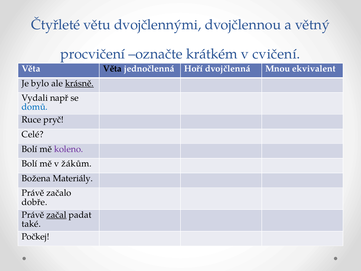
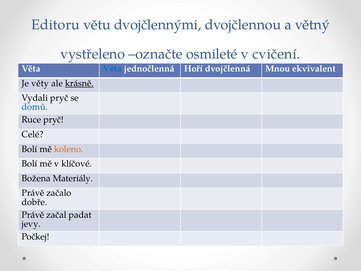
Čtyřleté: Čtyřleté -> Editoru
procvičení: procvičení -> vystřeleno
krátkém: krátkém -> osmileté
Věta at (112, 68) colour: black -> blue
bylo: bylo -> věty
Vydali např: např -> pryč
koleno colour: purple -> orange
žákům: žákům -> klíčové
začal underline: present -> none
také: také -> jevy
